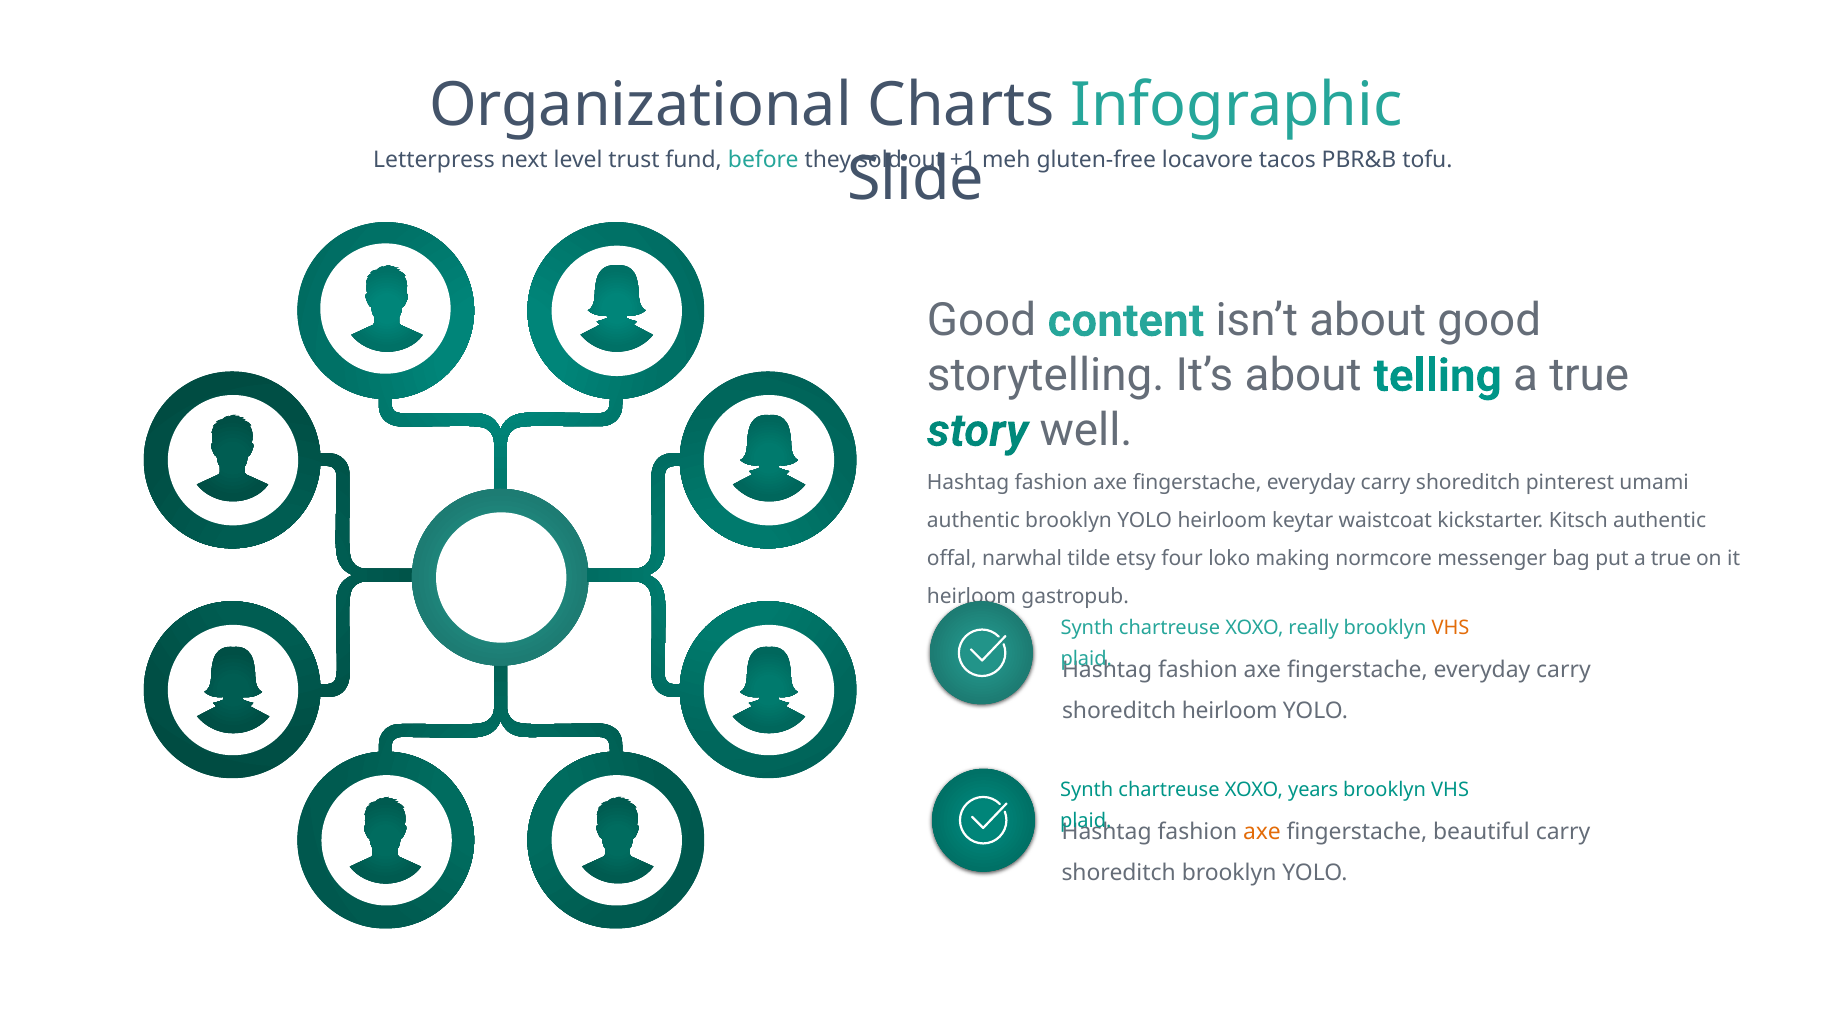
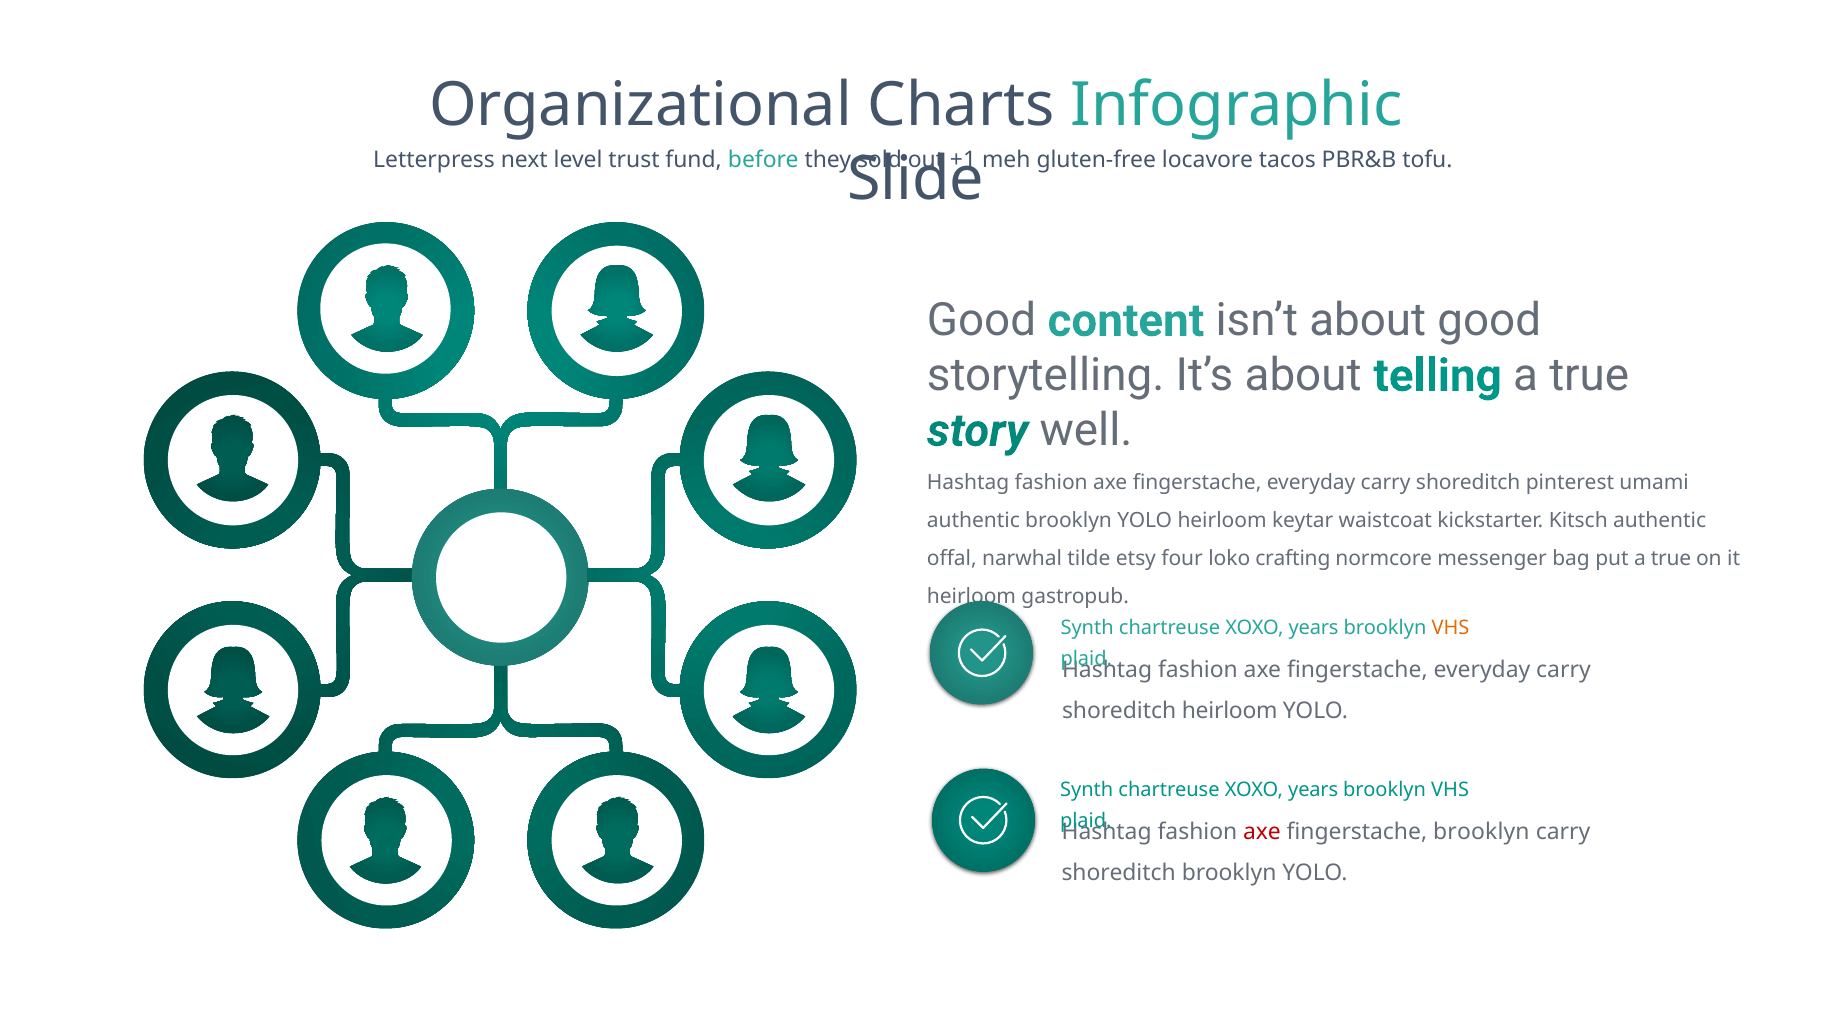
making: making -> crafting
really at (1314, 627): really -> years
axe at (1262, 831) colour: orange -> red
fingerstache beautiful: beautiful -> brooklyn
